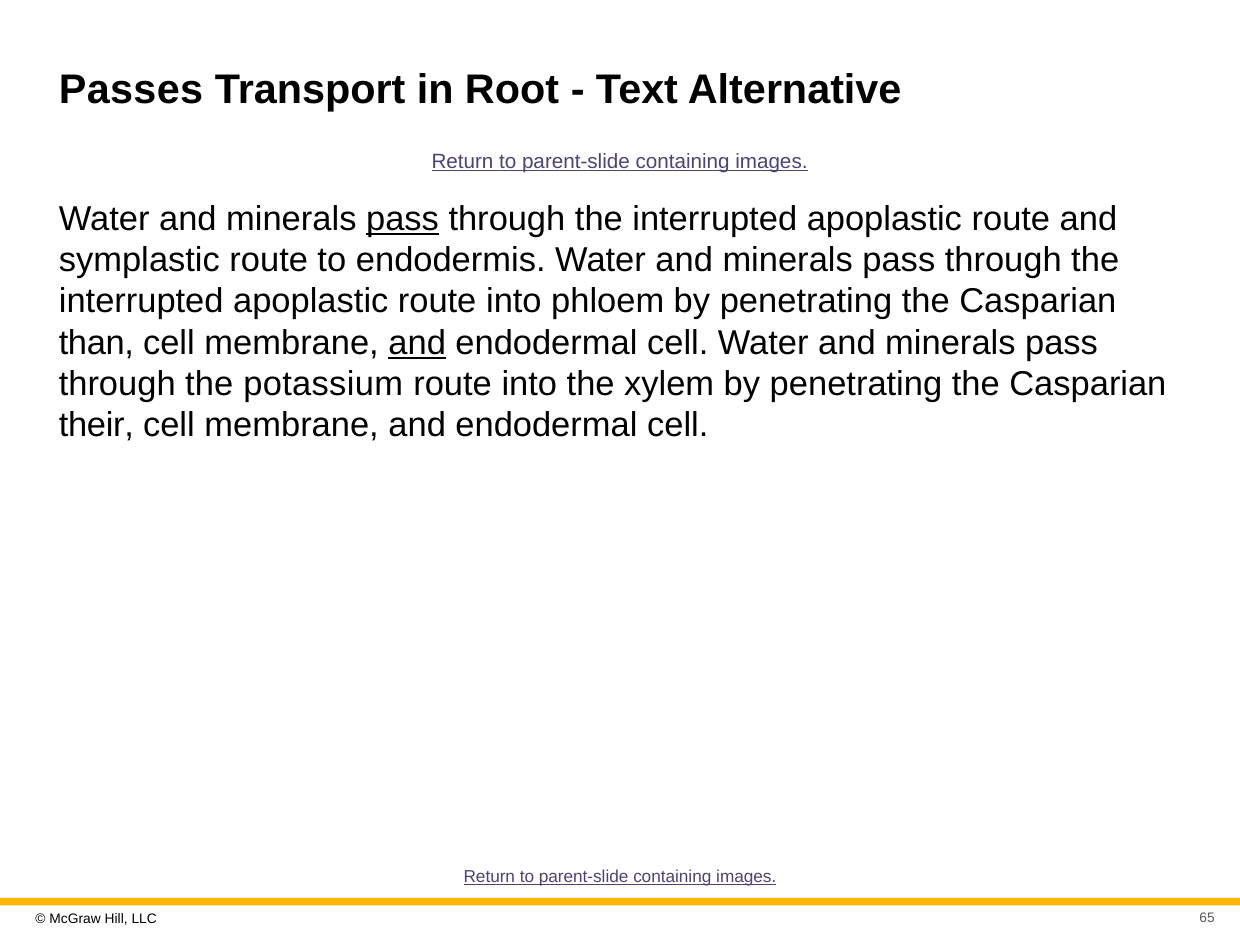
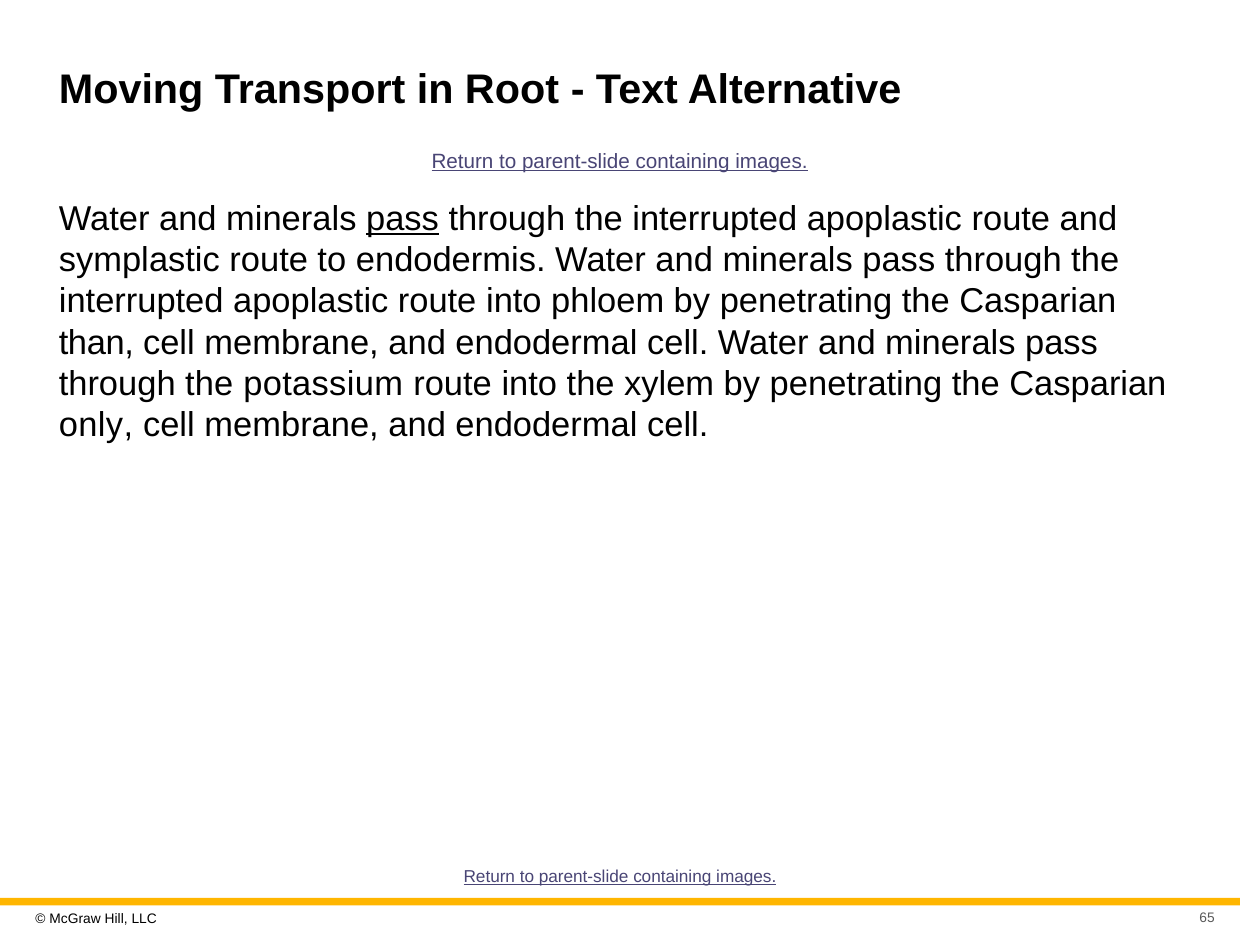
Passes: Passes -> Moving
and at (417, 343) underline: present -> none
their: their -> only
